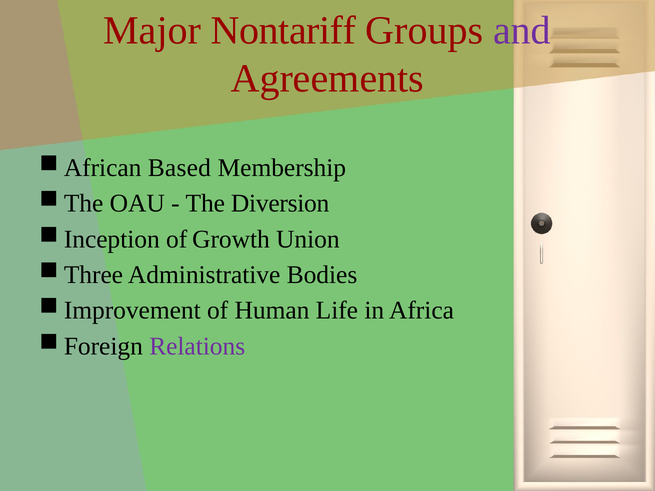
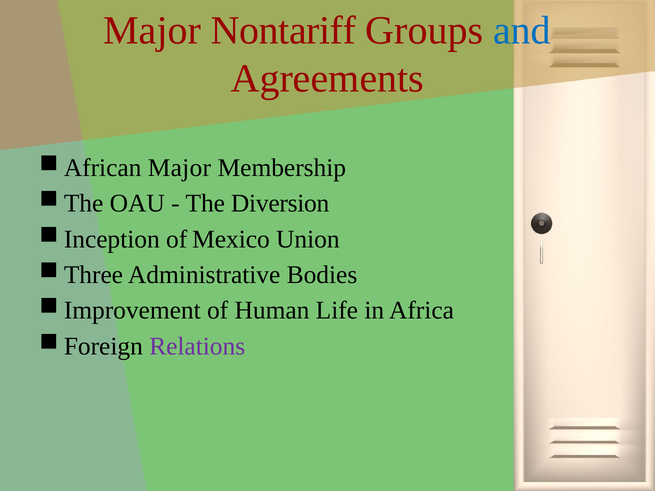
and colour: purple -> blue
Based at (179, 168): Based -> Major
Growth: Growth -> Mexico
